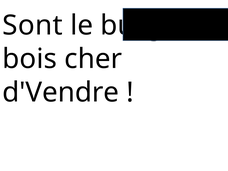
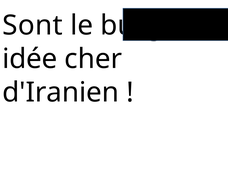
bois: bois -> idée
d'Vendre: d'Vendre -> d'Iranien
